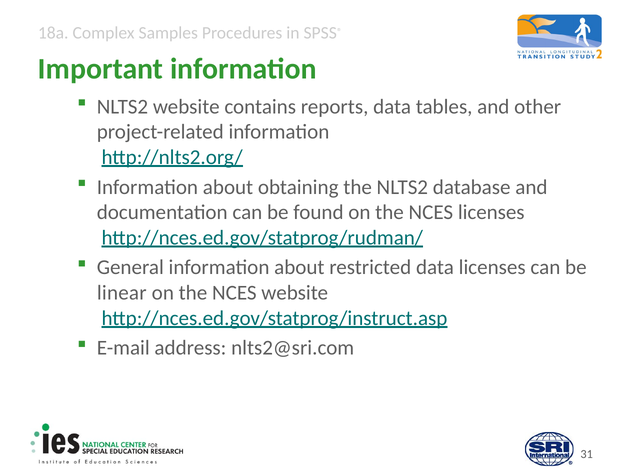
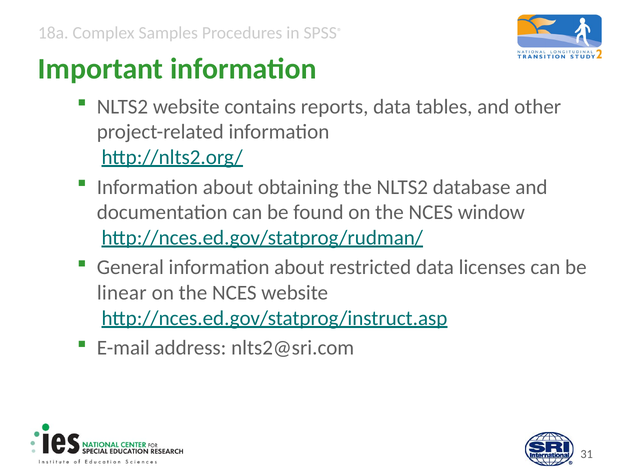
NCES licenses: licenses -> window
